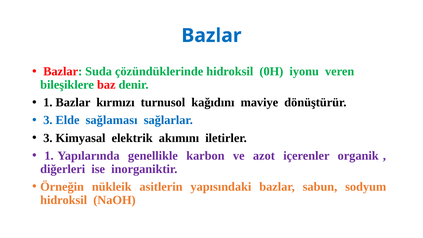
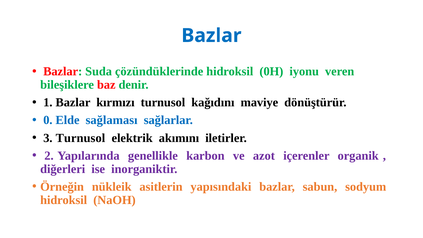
3 at (48, 120): 3 -> 0
3 Kimyasal: Kimyasal -> Turnusol
1 at (49, 156): 1 -> 2
